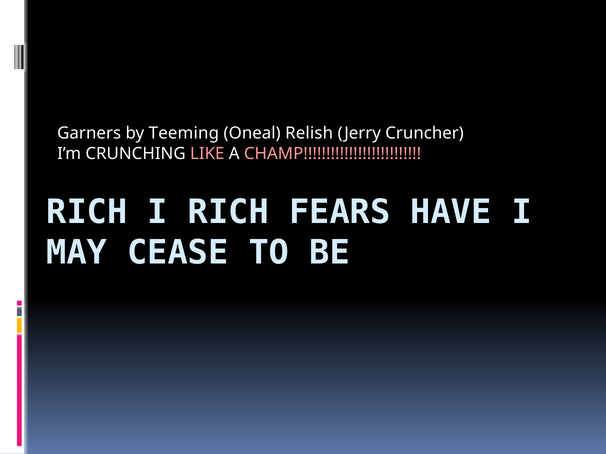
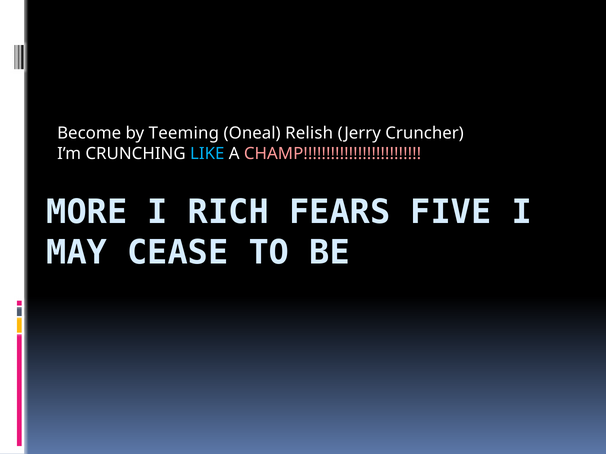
Garners: Garners -> Become
LIKE colour: pink -> light blue
RICH at (87, 212): RICH -> MORE
HAVE: HAVE -> FIVE
